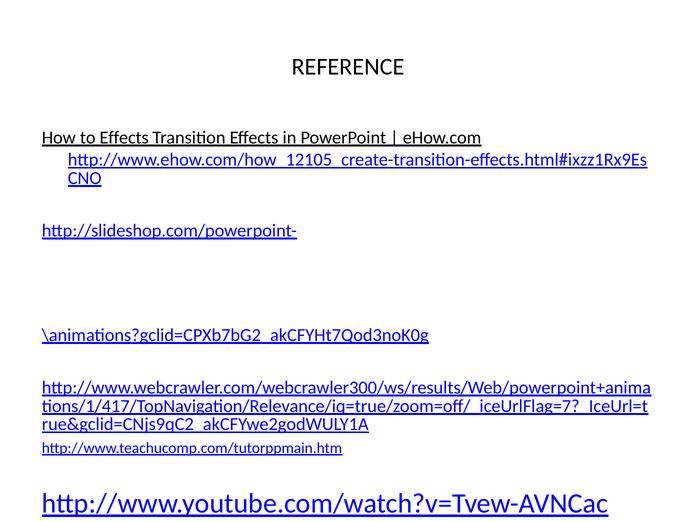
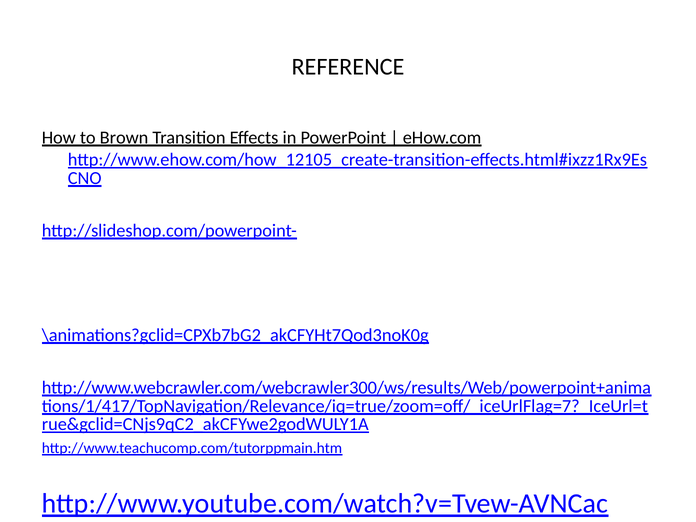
to Effects: Effects -> Brown
